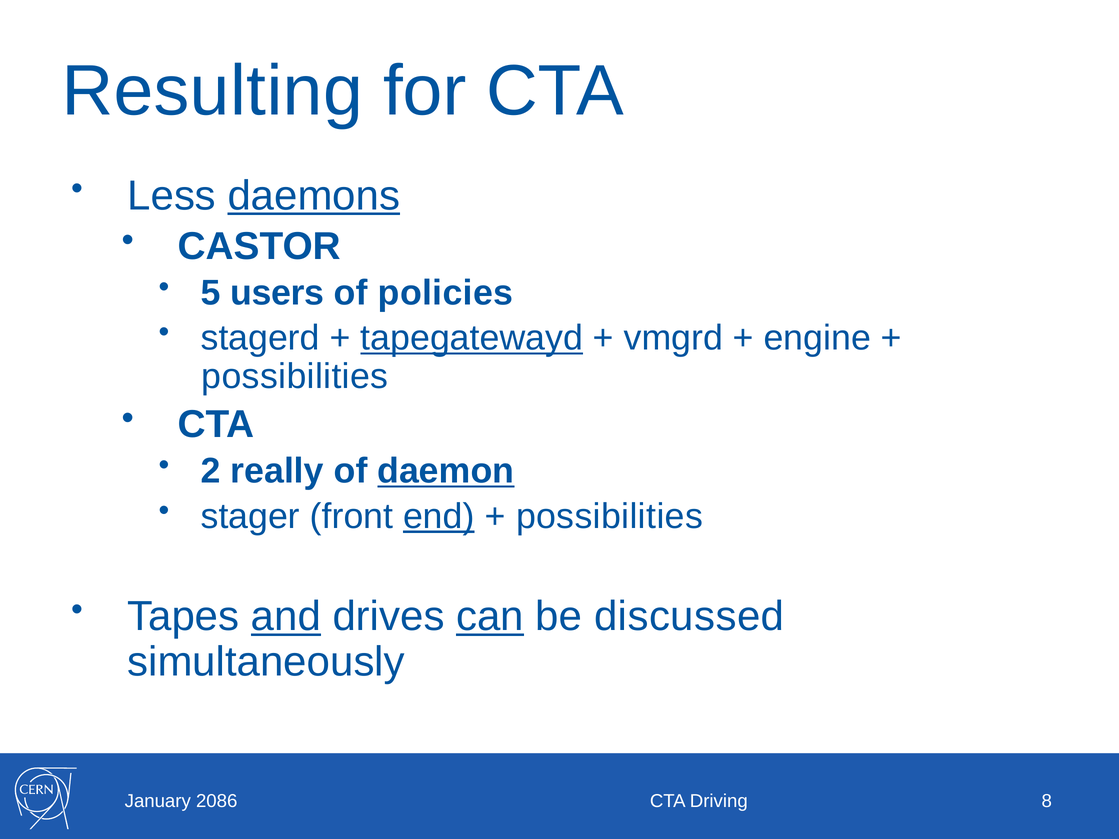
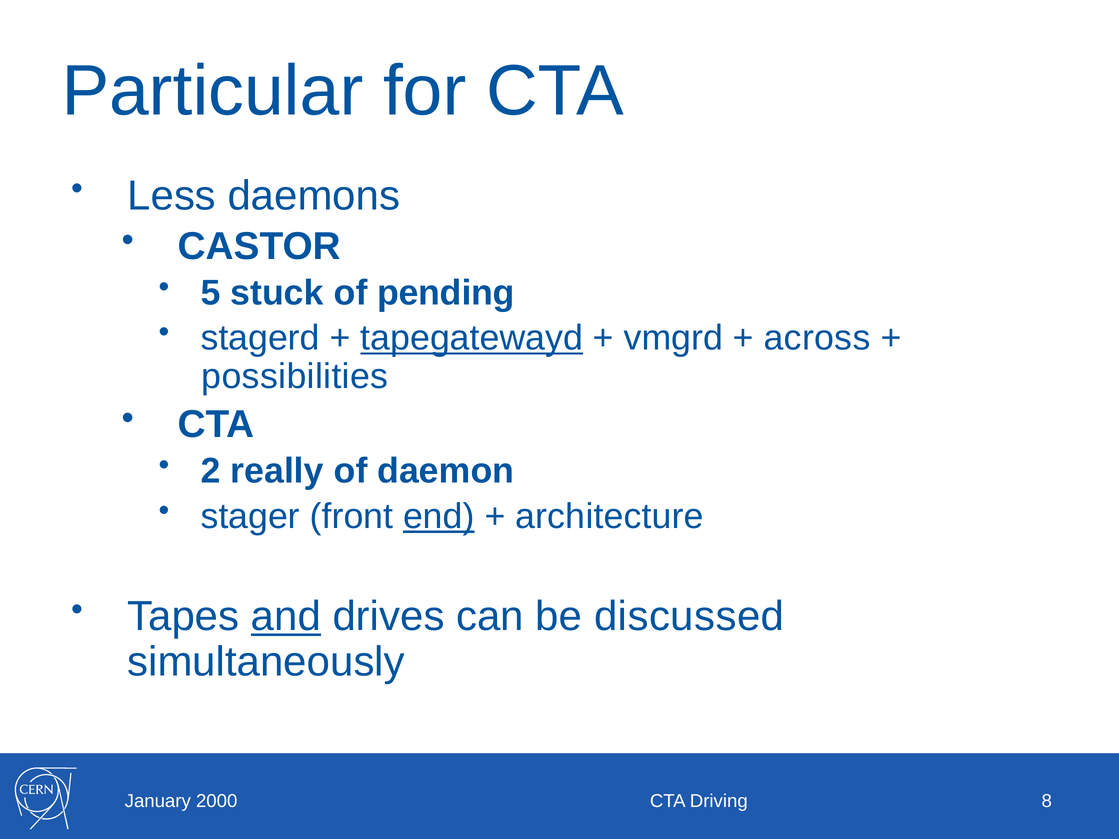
Resulting: Resulting -> Particular
daemons underline: present -> none
users: users -> stuck
policies: policies -> pending
engine: engine -> across
daemon underline: present -> none
possibilities at (609, 517): possibilities -> architecture
can underline: present -> none
2086: 2086 -> 2000
